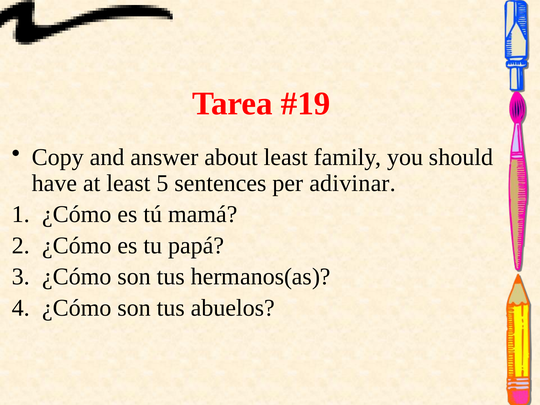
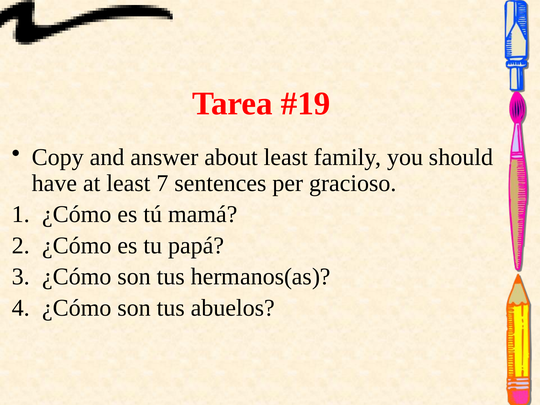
5: 5 -> 7
adivinar: adivinar -> gracioso
